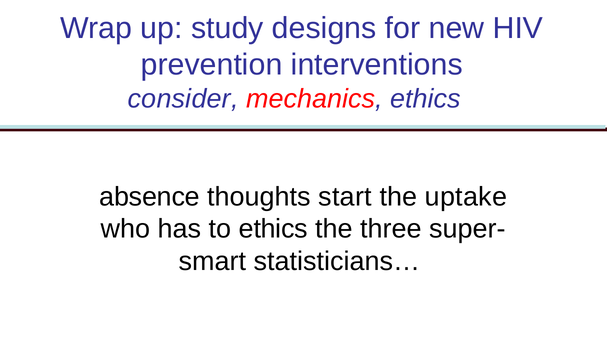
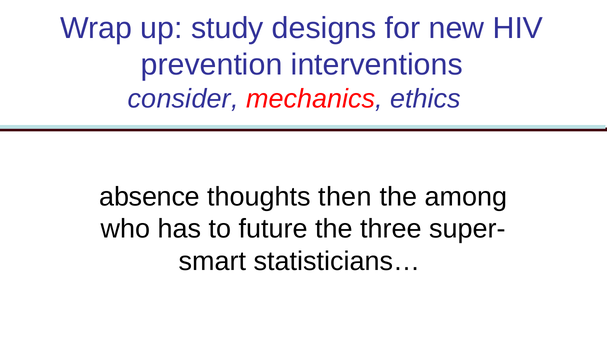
start: start -> then
uptake: uptake -> among
to ethics: ethics -> future
